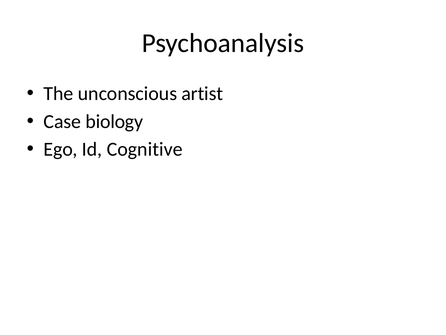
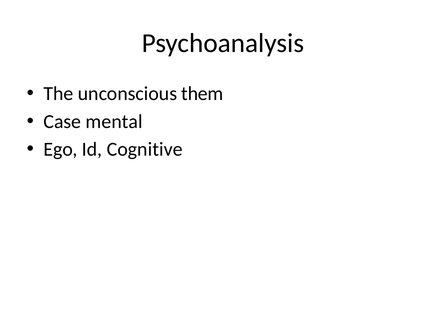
artist: artist -> them
biology: biology -> mental
